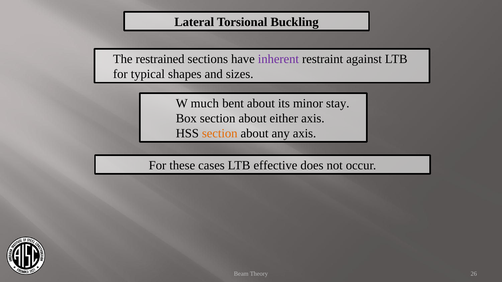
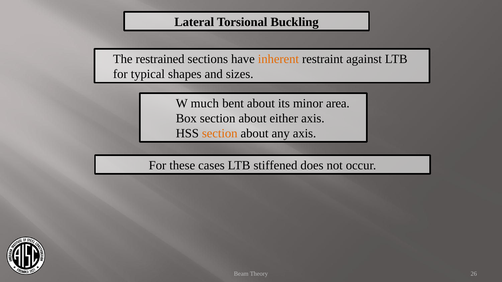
inherent colour: purple -> orange
stay: stay -> area
effective: effective -> stiffened
